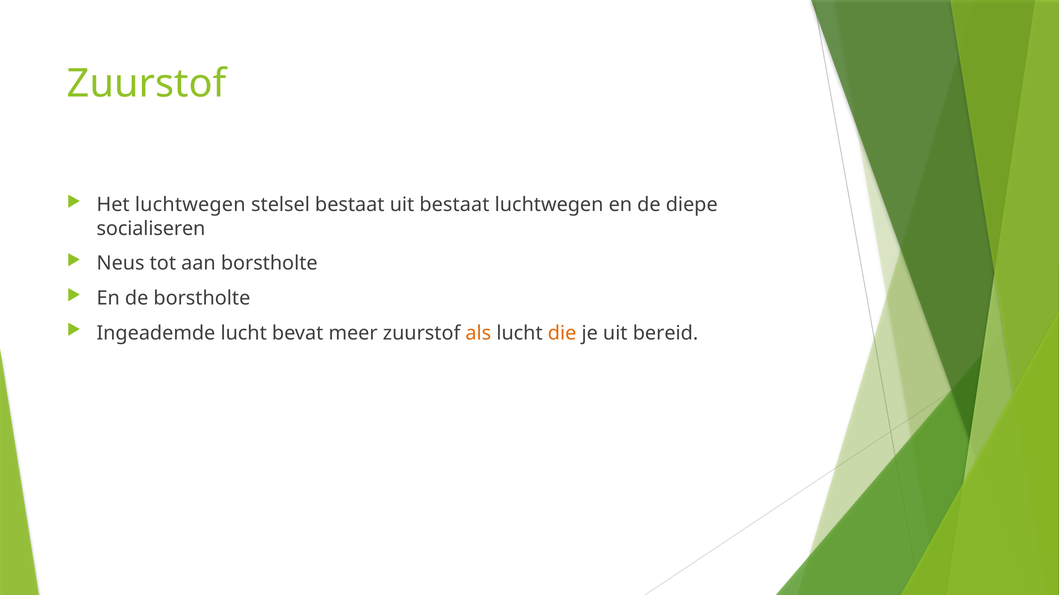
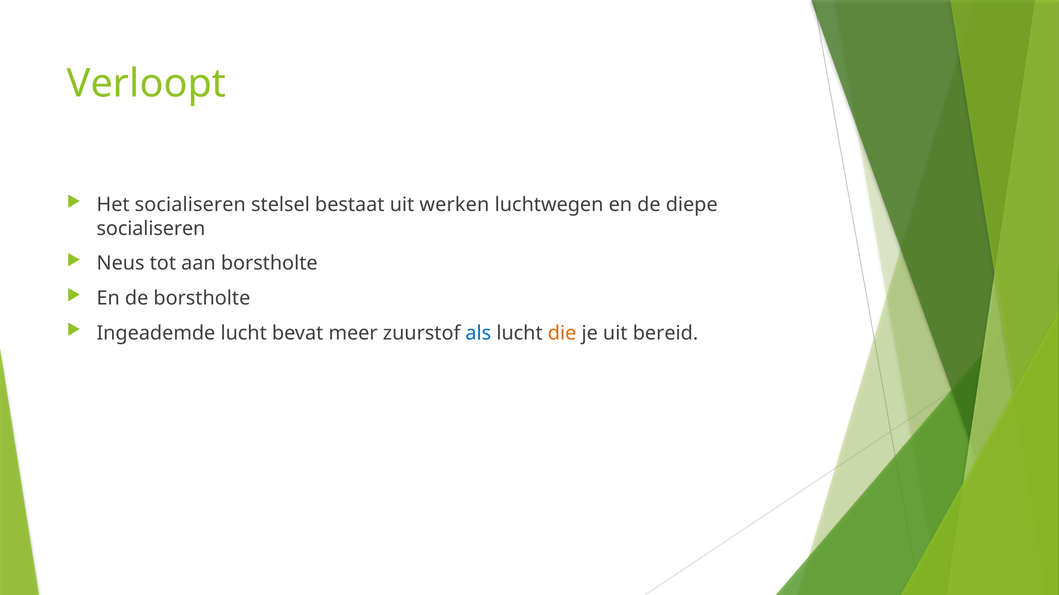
Zuurstof at (147, 84): Zuurstof -> Verloopt
Het luchtwegen: luchtwegen -> socialiseren
uit bestaat: bestaat -> werken
als colour: orange -> blue
